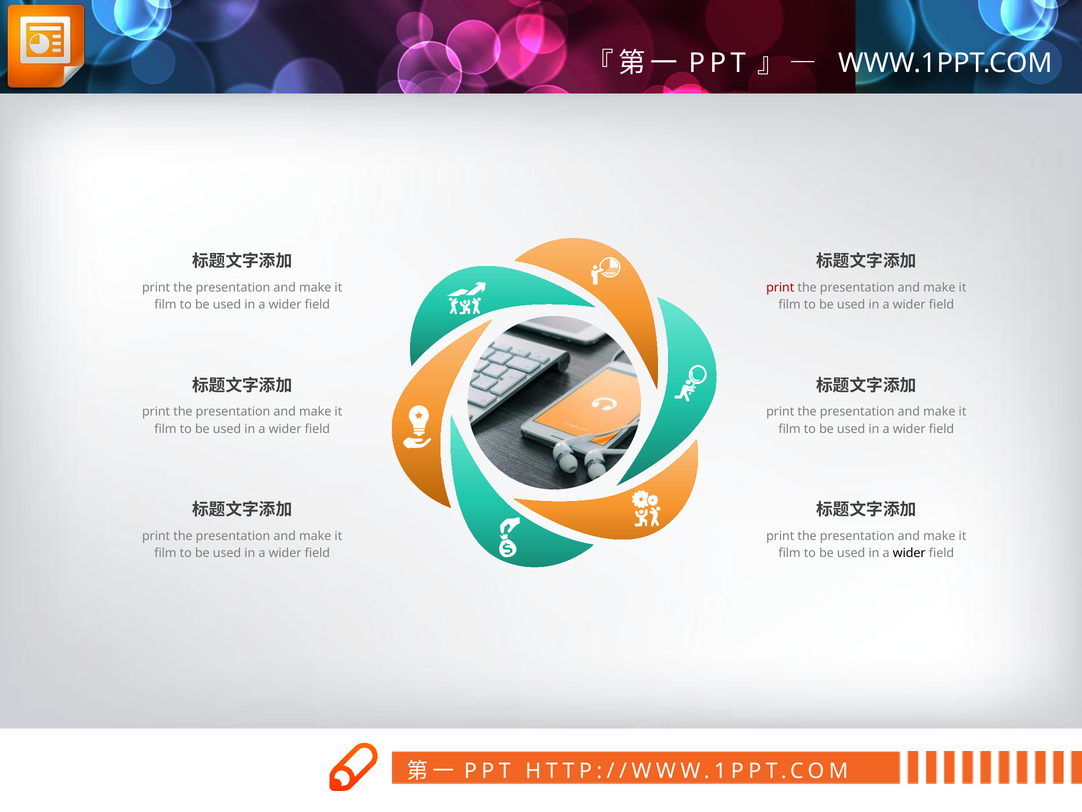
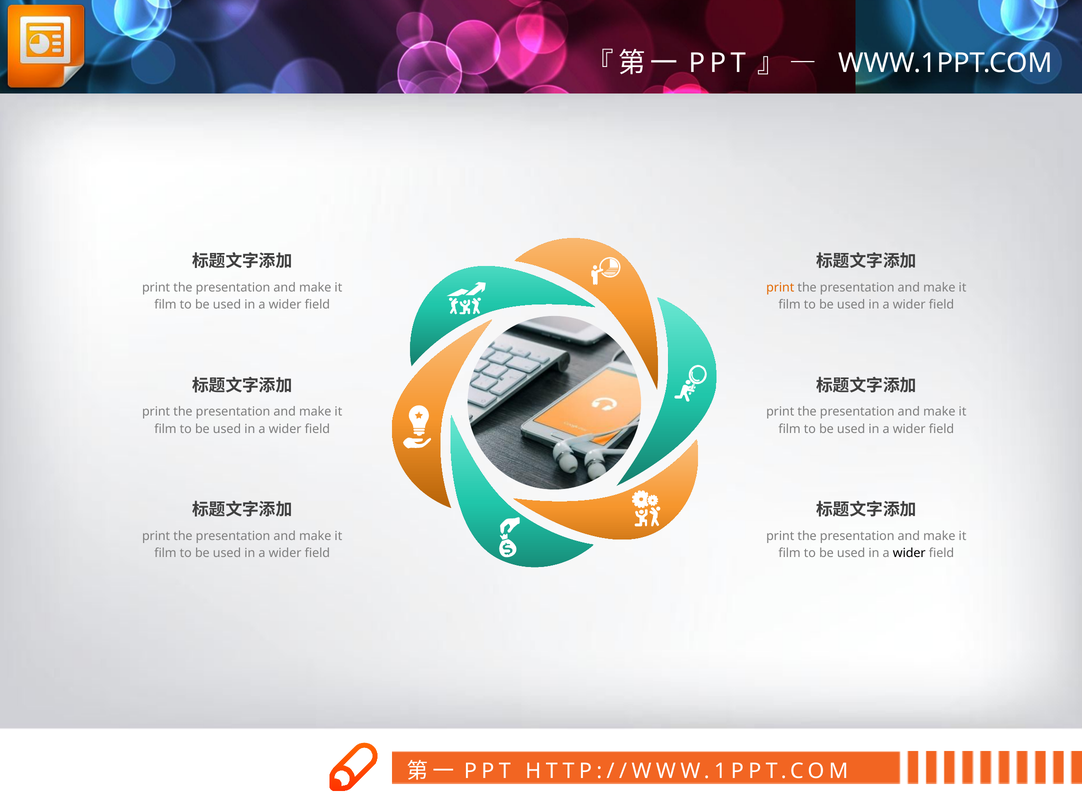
print at (780, 287) colour: red -> orange
